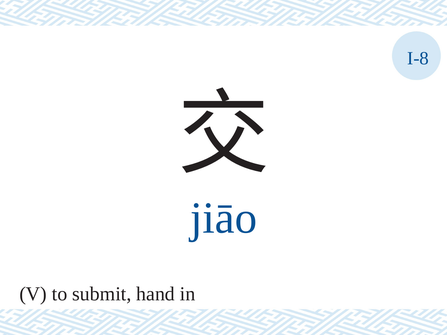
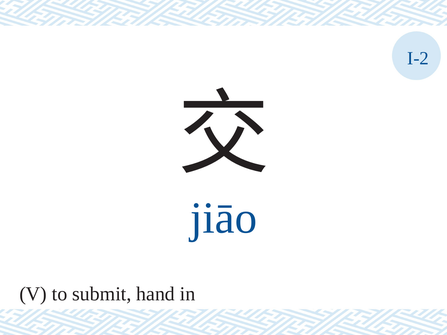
I-8: I-8 -> I-2
